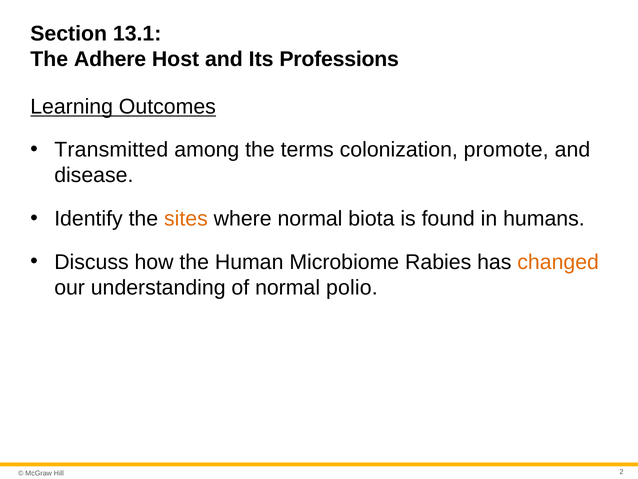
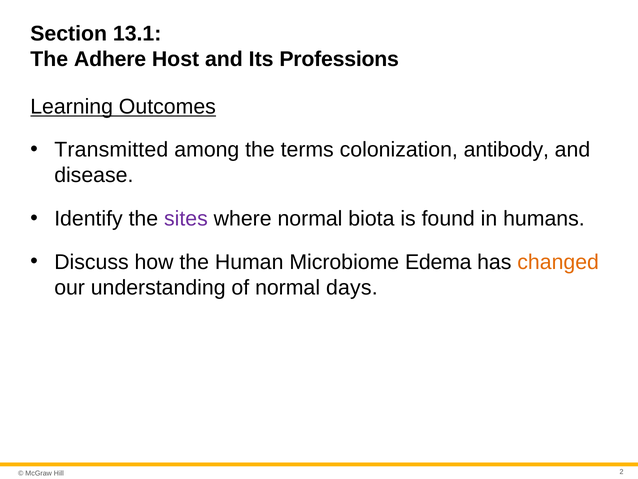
promote: promote -> antibody
sites colour: orange -> purple
Rabies: Rabies -> Edema
polio: polio -> days
